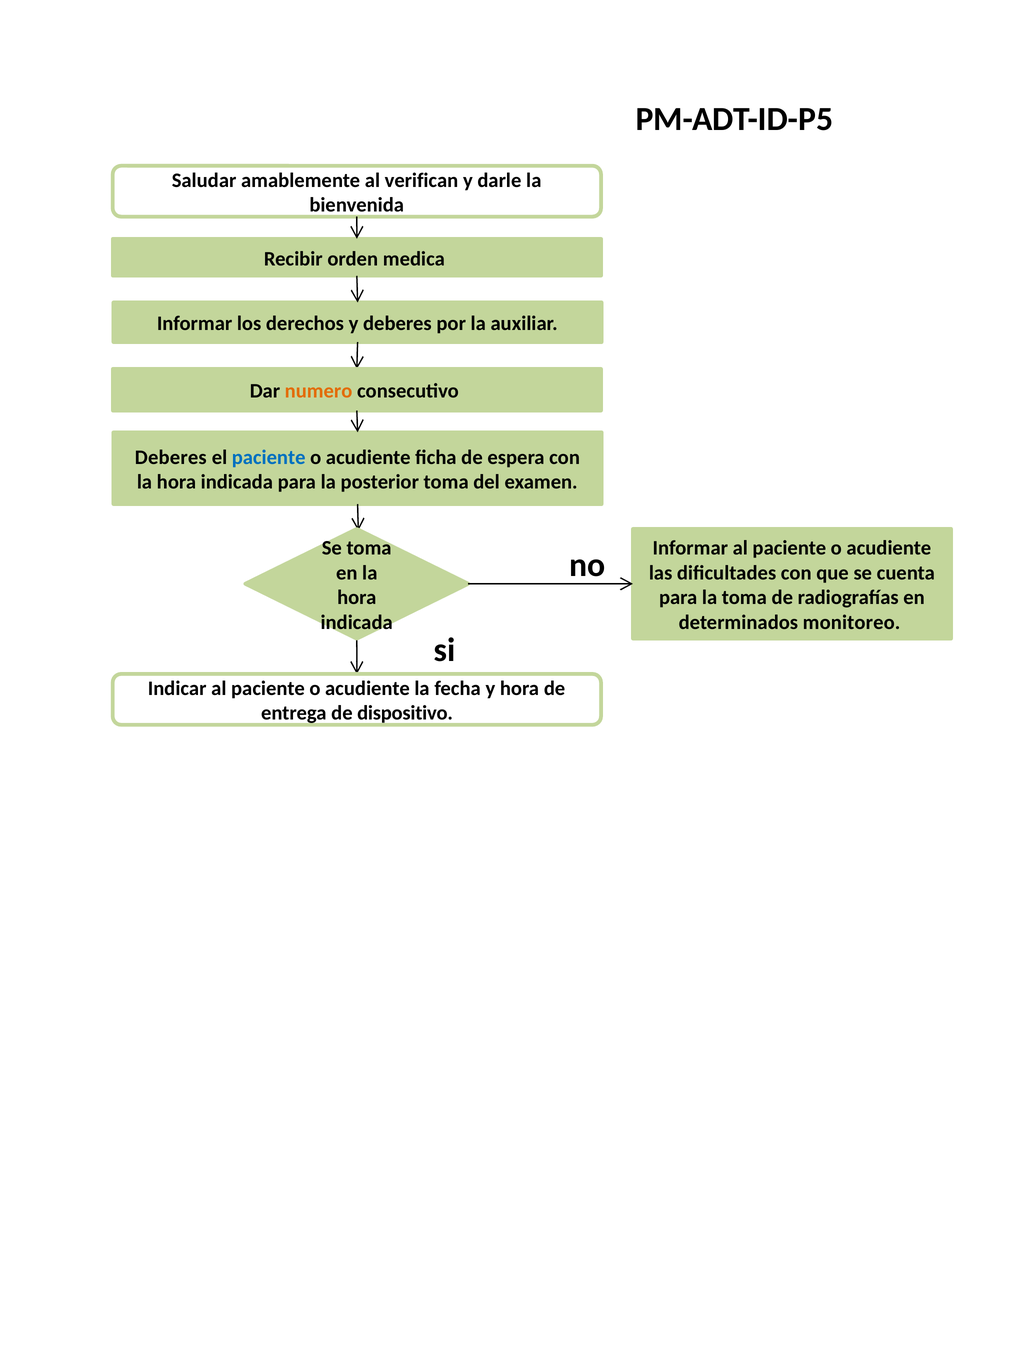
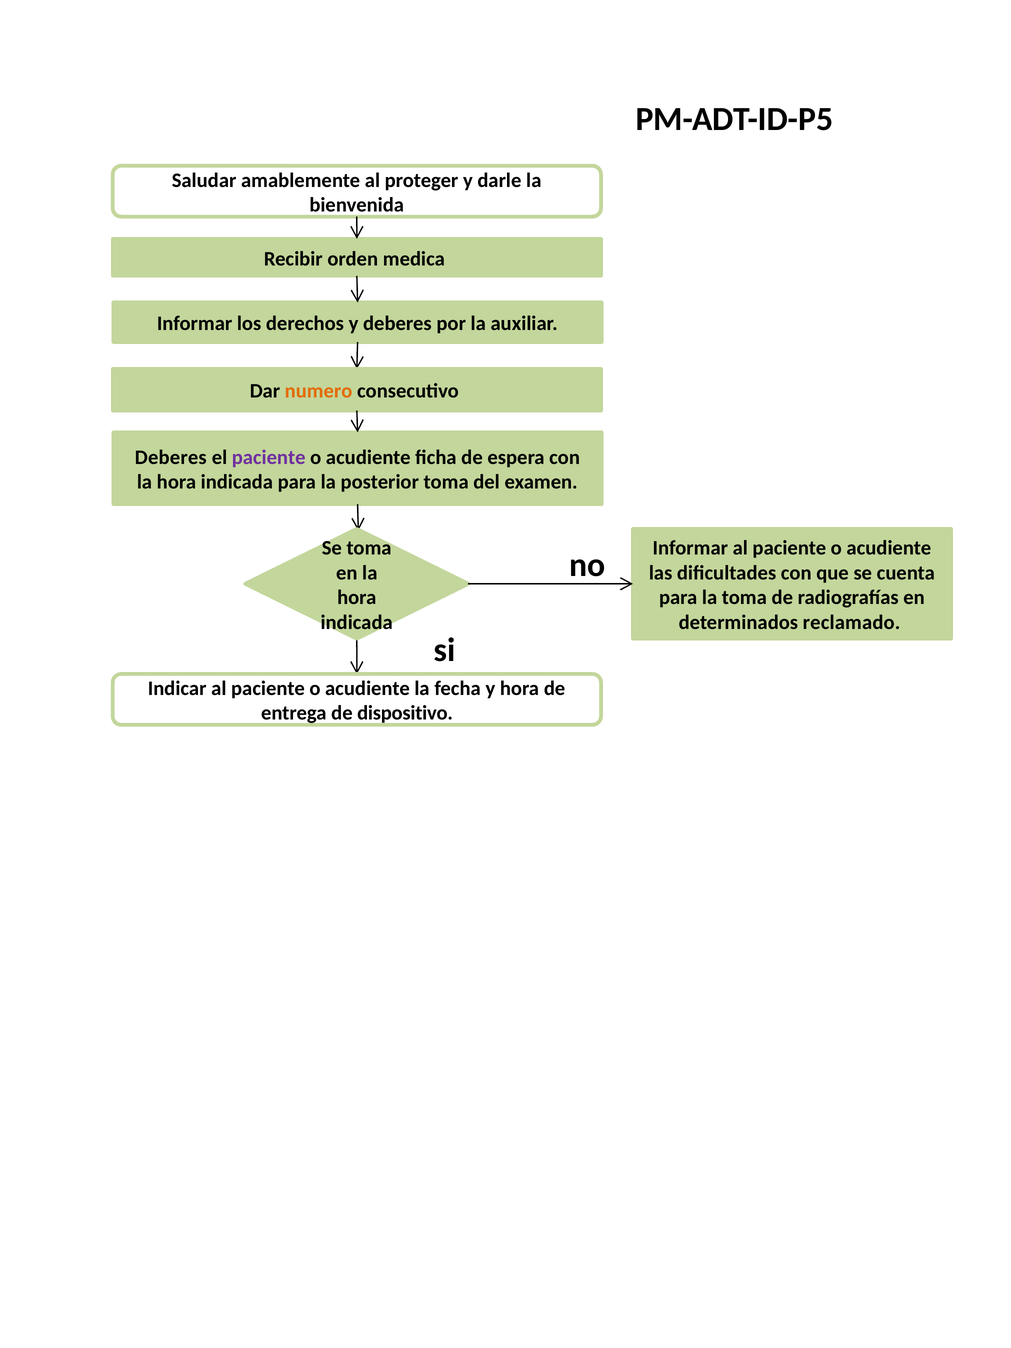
verifican: verifican -> proteger
paciente at (269, 457) colour: blue -> purple
monitoreo: monitoreo -> reclamado
